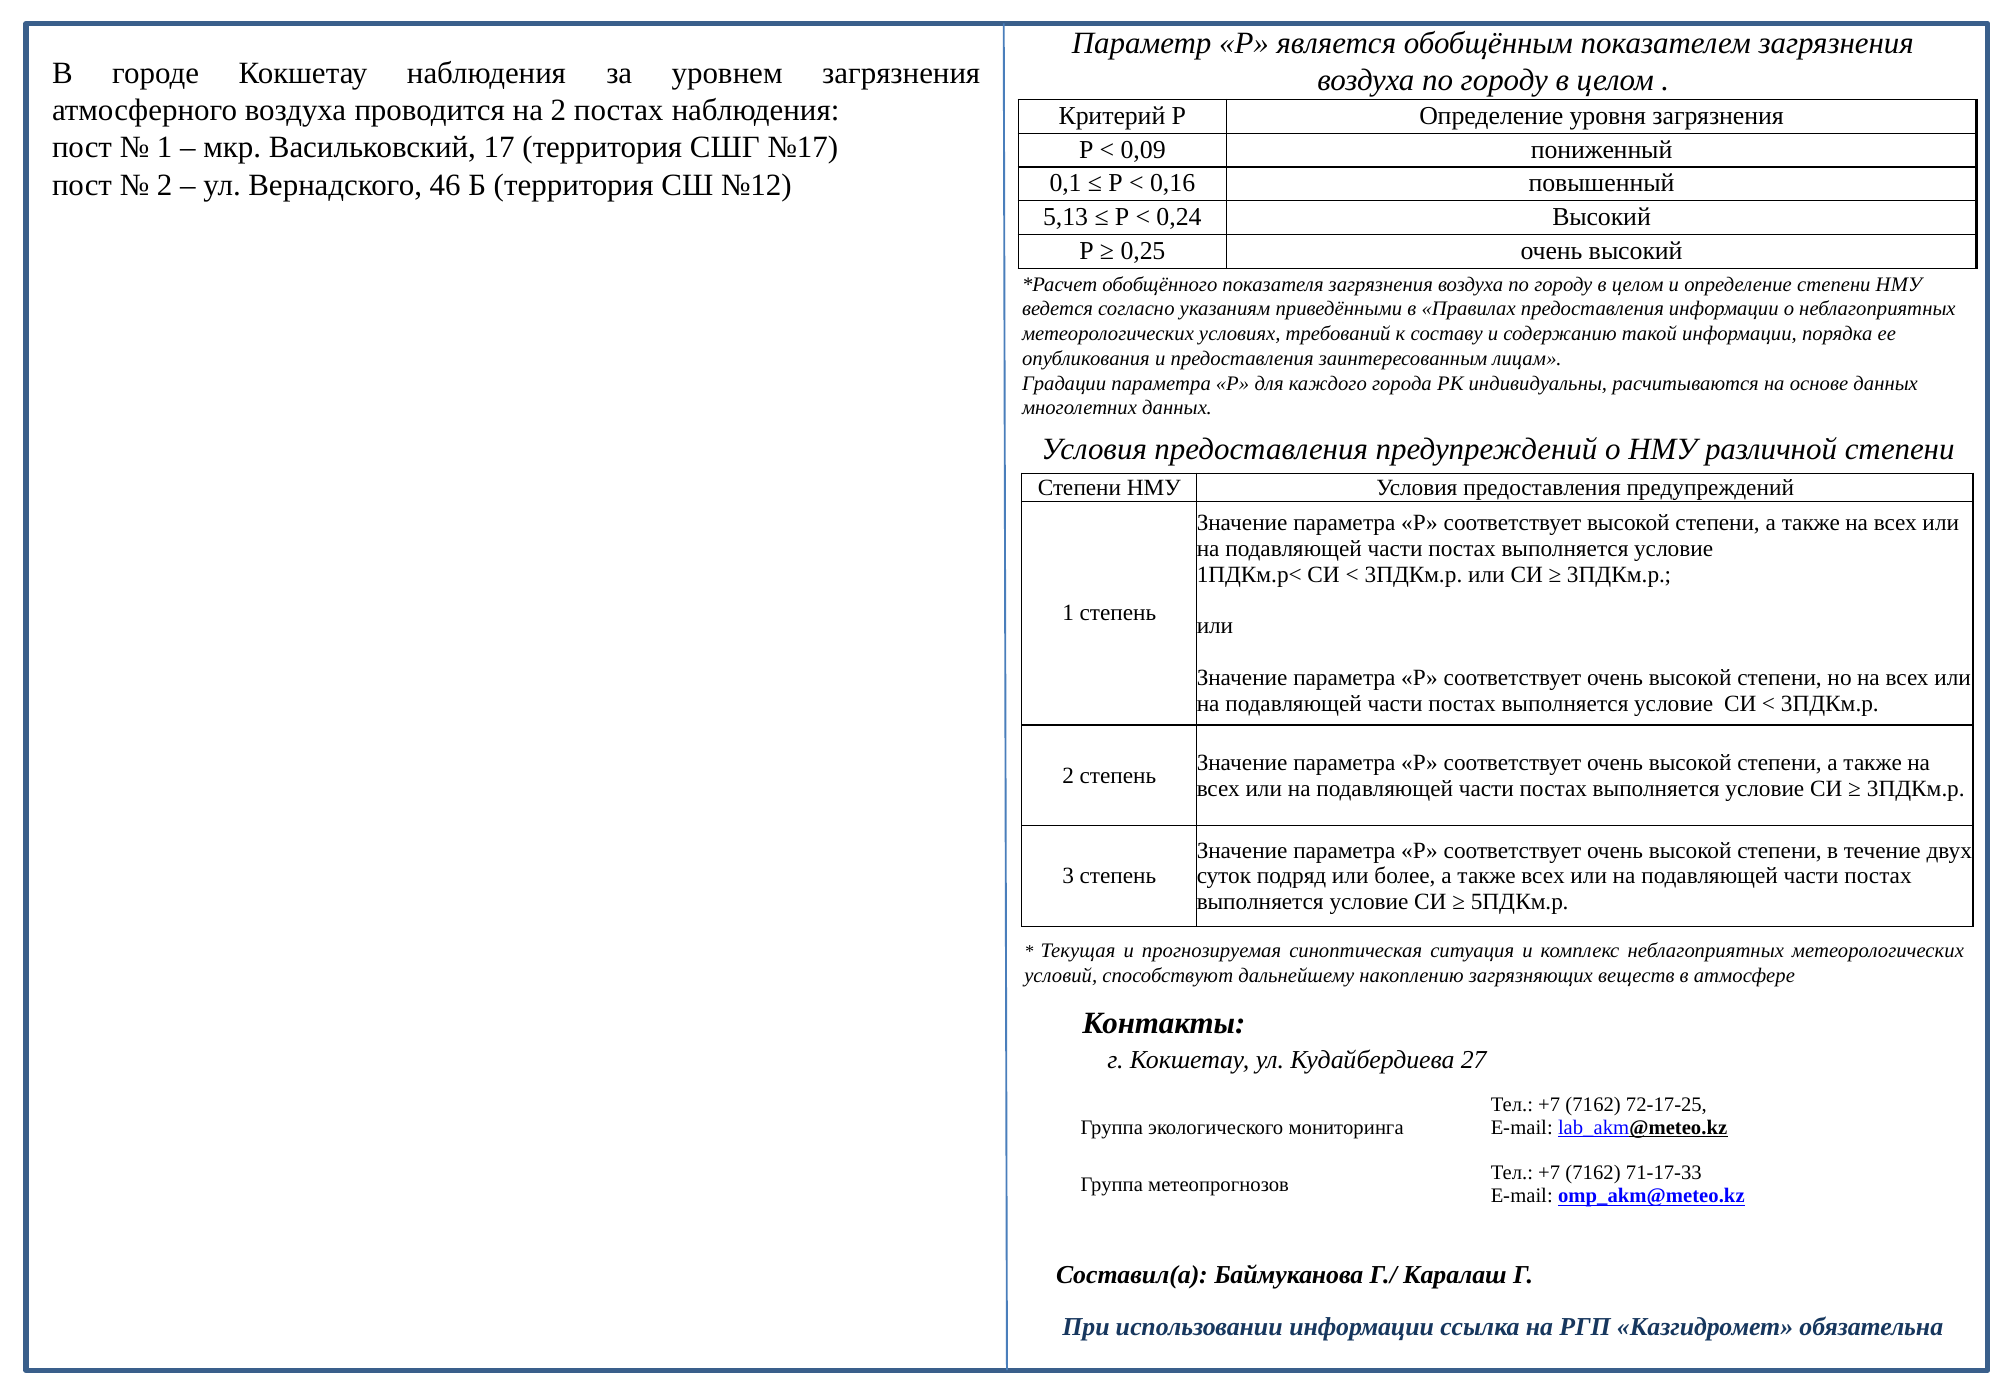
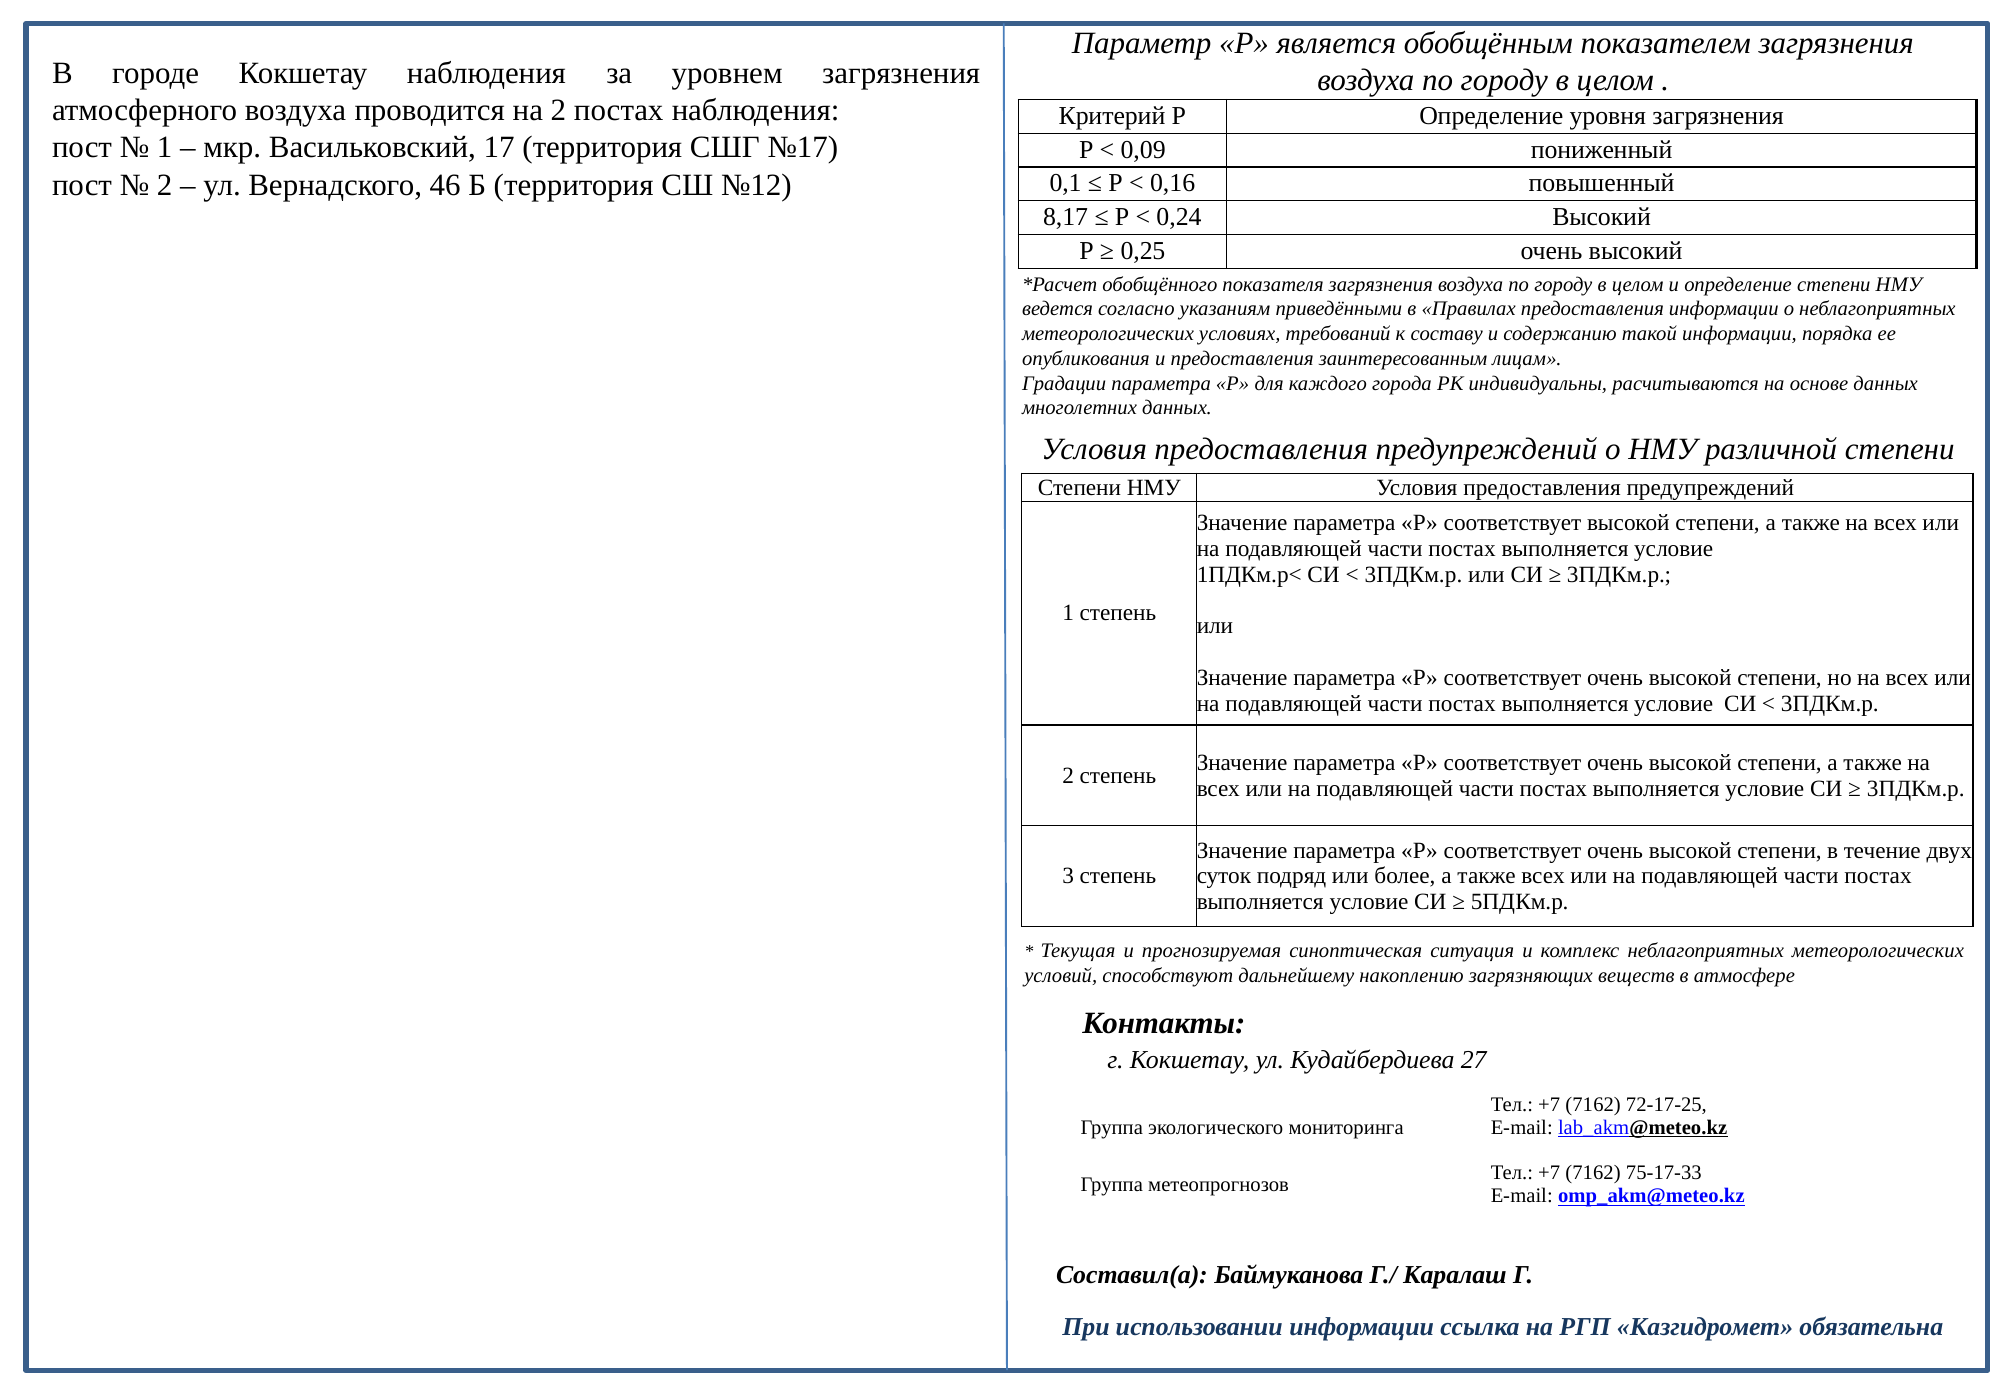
5,13: 5,13 -> 8,17
71-17-33: 71-17-33 -> 75-17-33
